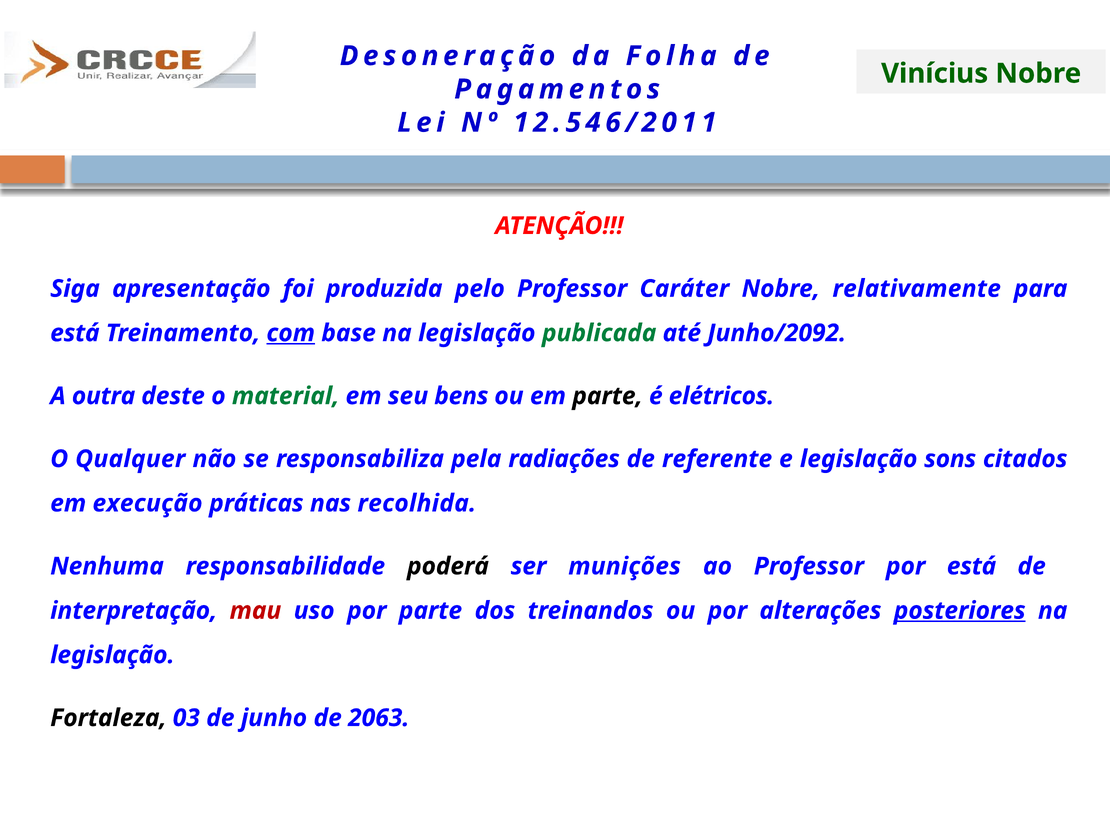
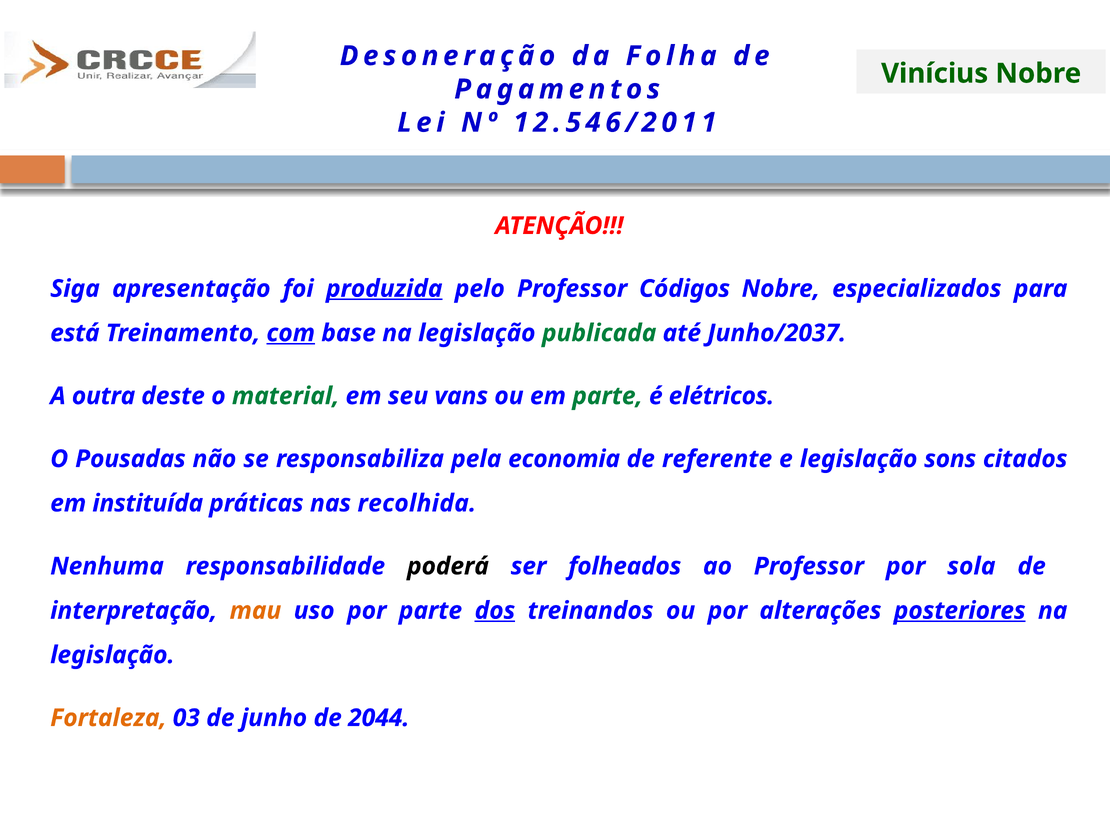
produzida underline: none -> present
Caráter: Caráter -> Códigos
relativamente: relativamente -> especializados
Junho/2092: Junho/2092 -> Junho/2037
bens: bens -> vans
parte at (607, 396) colour: black -> green
Qualquer: Qualquer -> Pousadas
radiações: radiações -> economia
execução: execução -> instituída
munições: munições -> folheados
por está: está -> sola
mau colour: red -> orange
dos underline: none -> present
Fortaleza colour: black -> orange
2063: 2063 -> 2044
